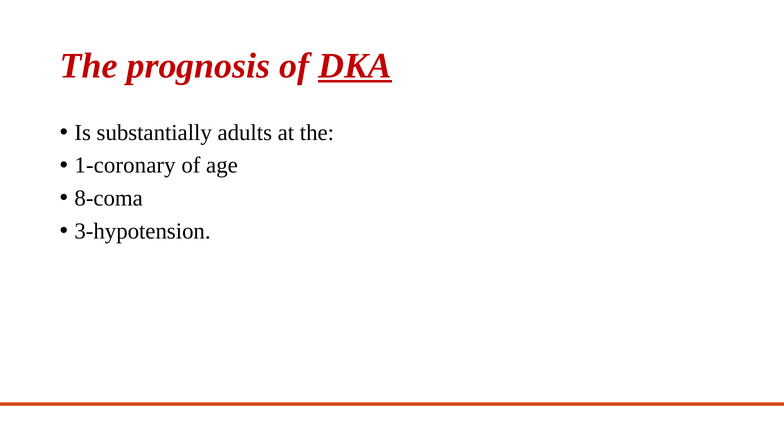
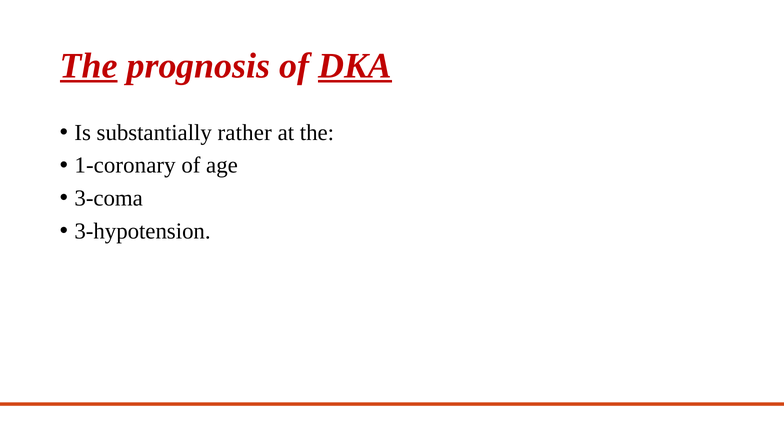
The at (89, 66) underline: none -> present
adults: adults -> rather
8-coma: 8-coma -> 3-coma
